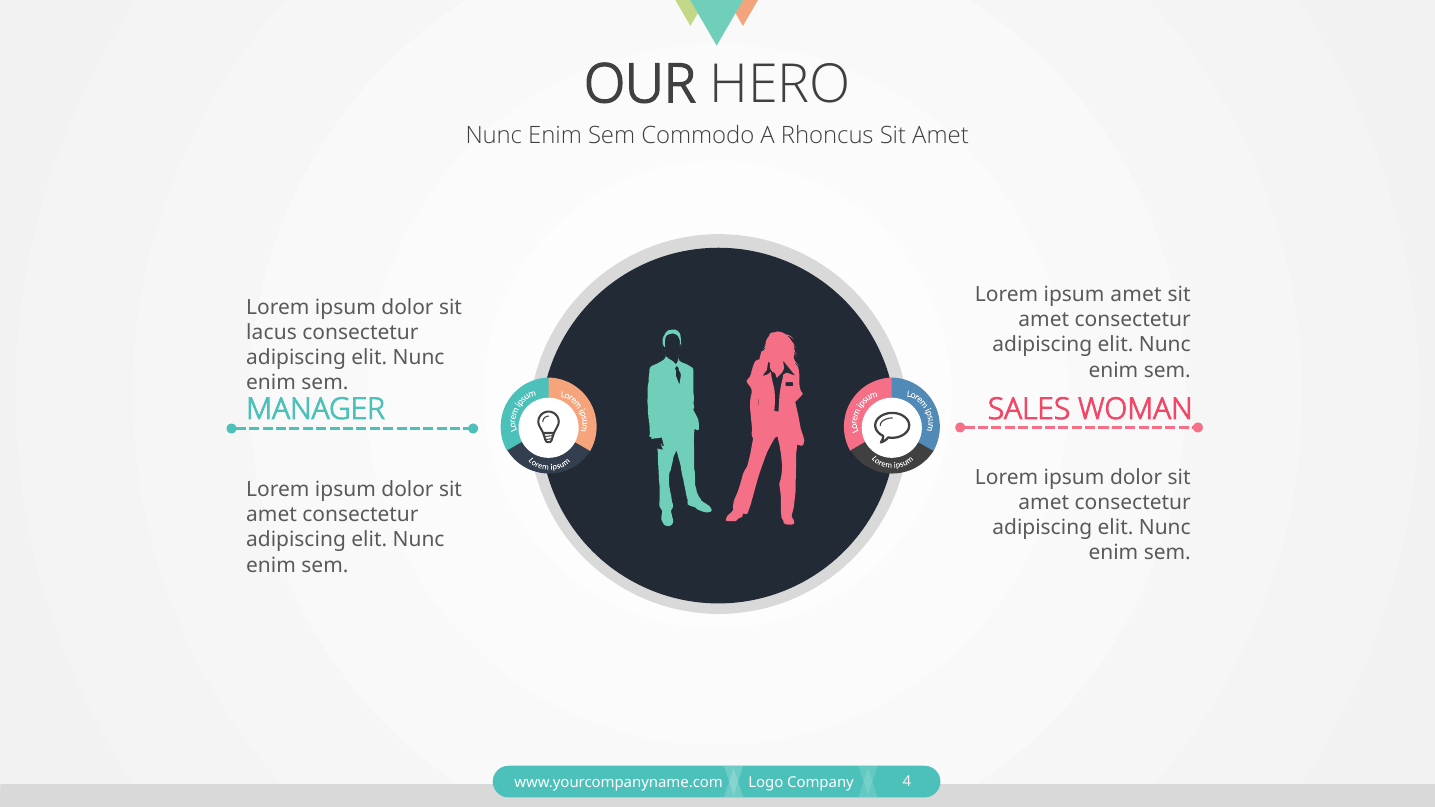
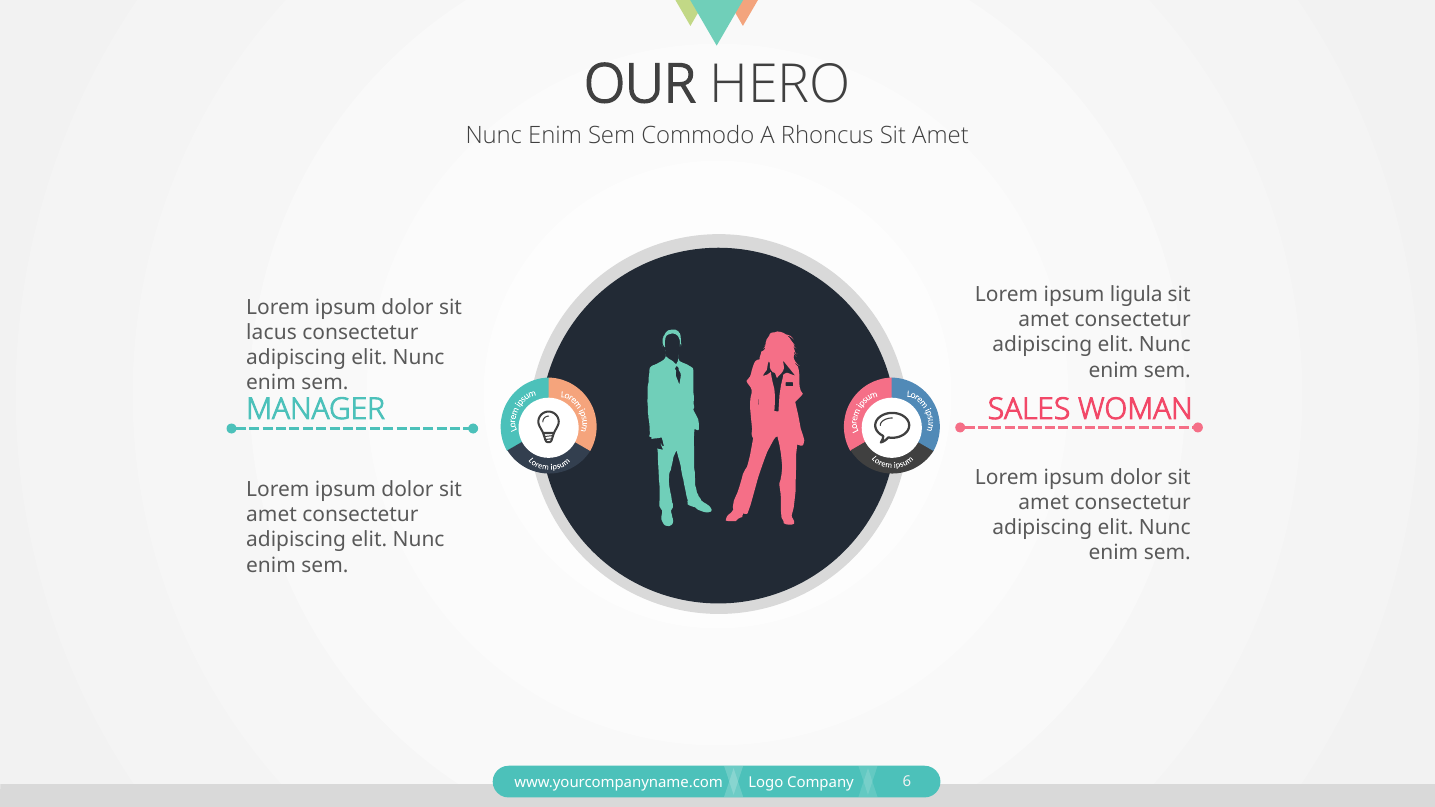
ipsum amet: amet -> ligula
4: 4 -> 6
